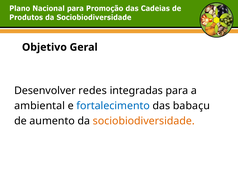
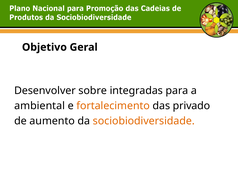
redes: redes -> sobre
fortalecimento colour: blue -> orange
babaçu: babaçu -> privado
